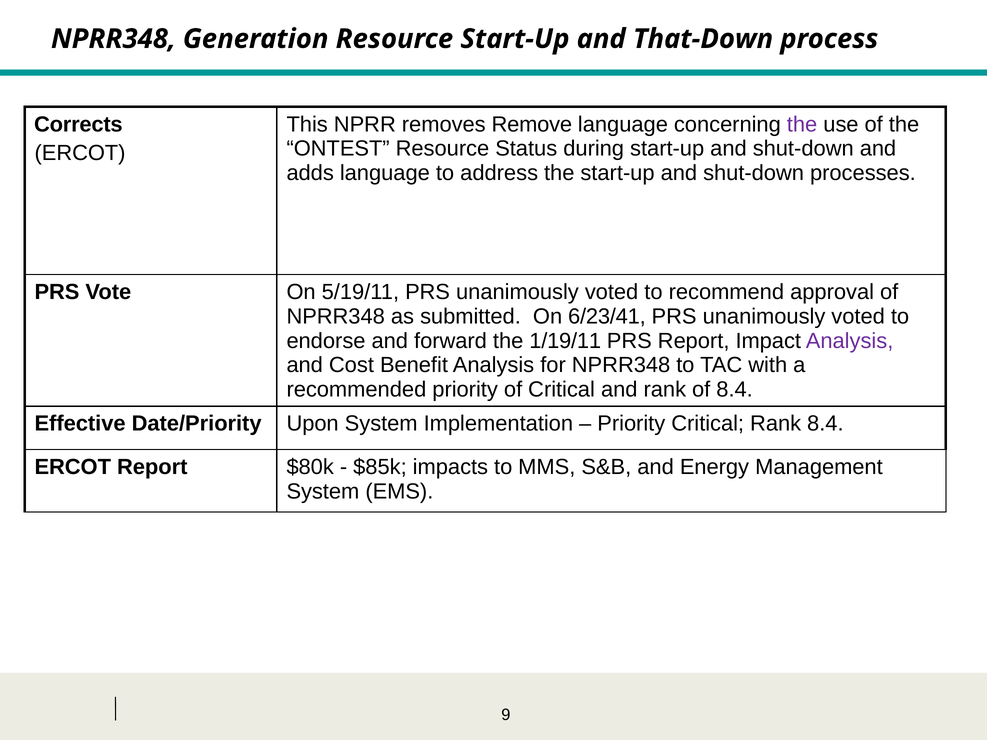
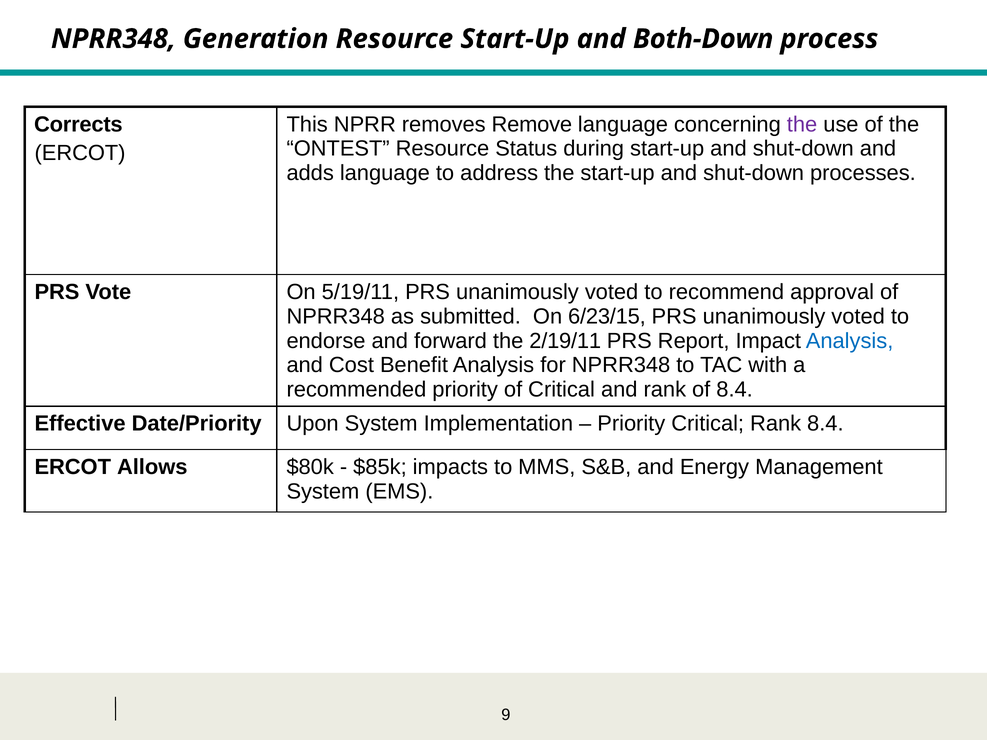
That-Down: That-Down -> Both-Down
6/23/41: 6/23/41 -> 6/23/15
1/19/11: 1/19/11 -> 2/19/11
Analysis at (850, 341) colour: purple -> blue
ERCOT Report: Report -> Allows
